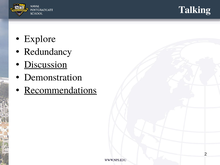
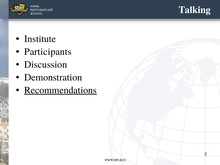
Explore: Explore -> Institute
Redundancy: Redundancy -> Participants
Discussion underline: present -> none
